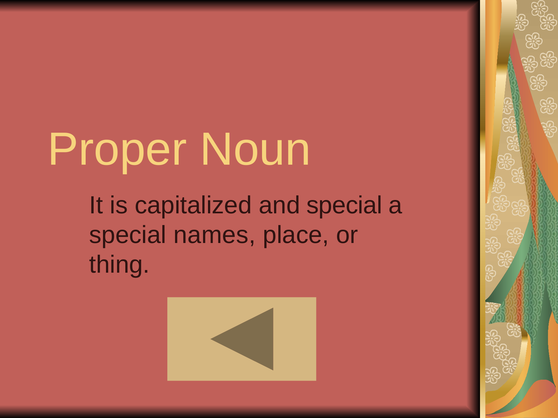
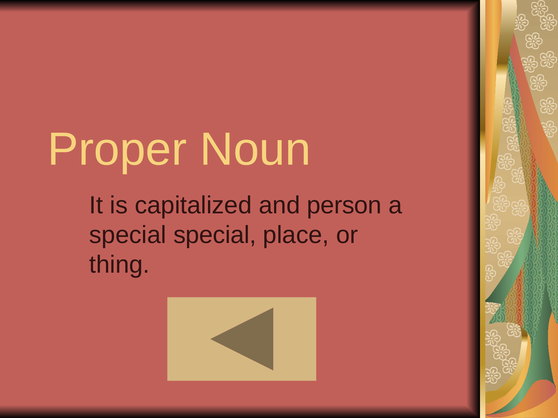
and special: special -> person
special names: names -> special
